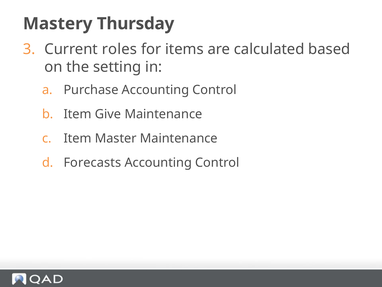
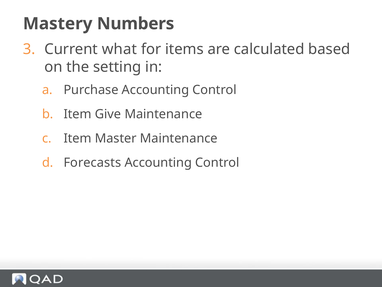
Thursday: Thursday -> Numbers
roles: roles -> what
